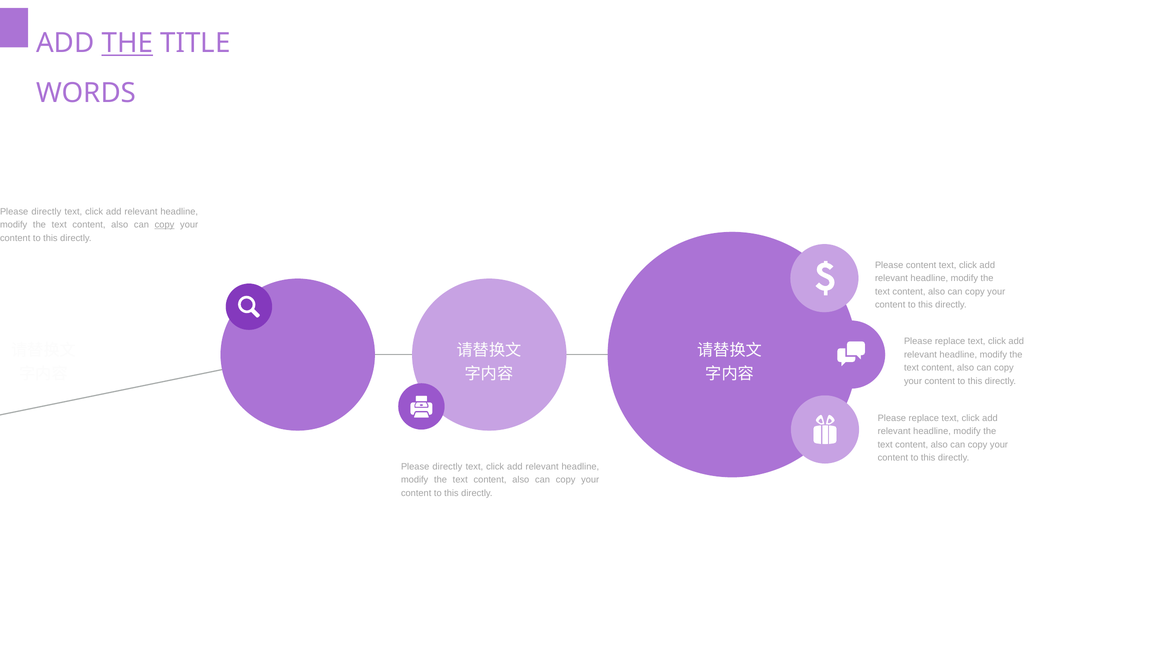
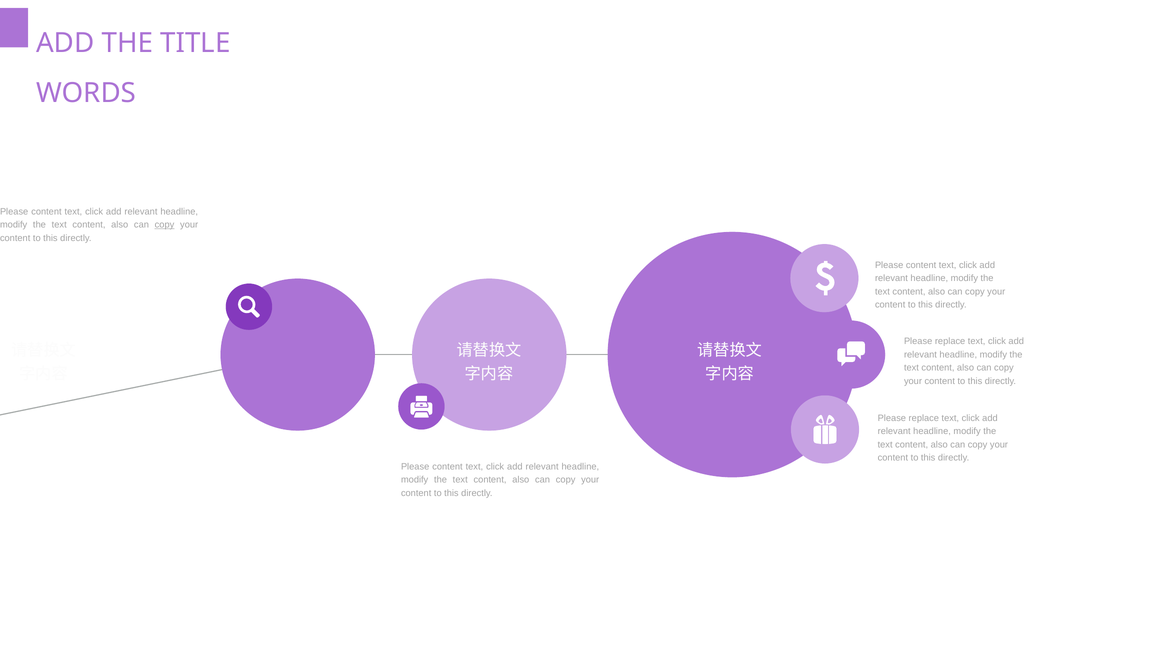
THE at (127, 43) underline: present -> none
directly at (46, 212): directly -> content
directly at (447, 467): directly -> content
